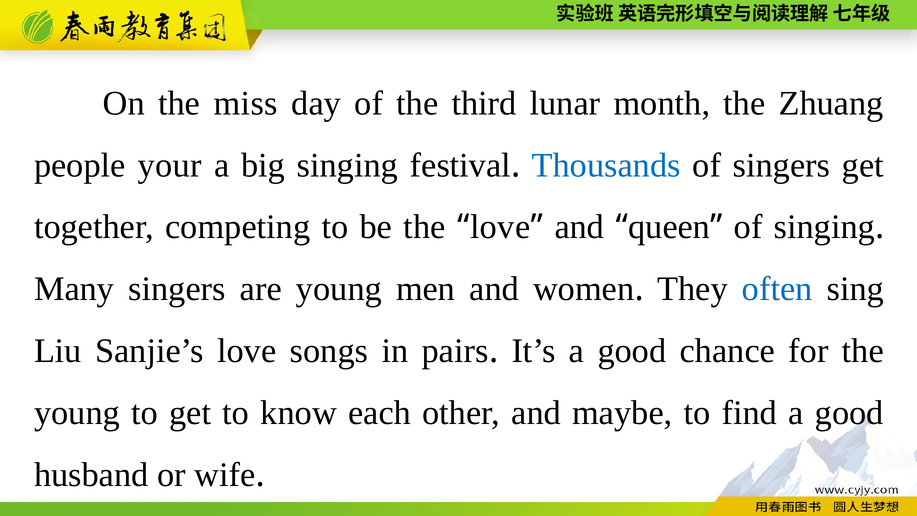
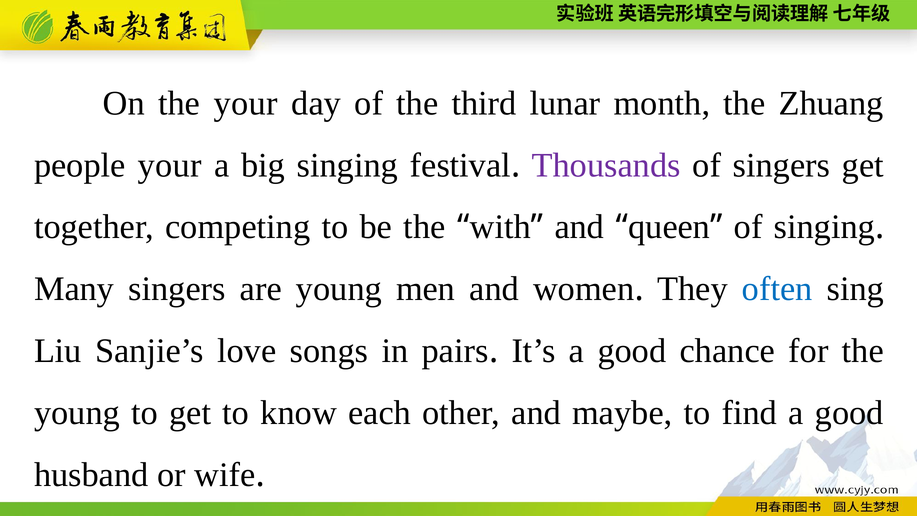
the miss: miss -> your
Thousands colour: blue -> purple
love at (500, 227): love -> with
